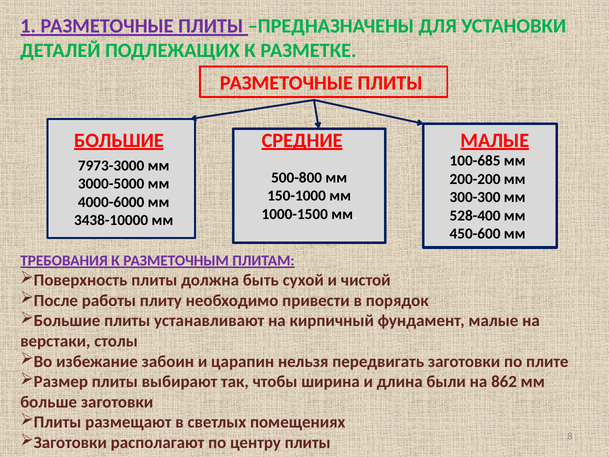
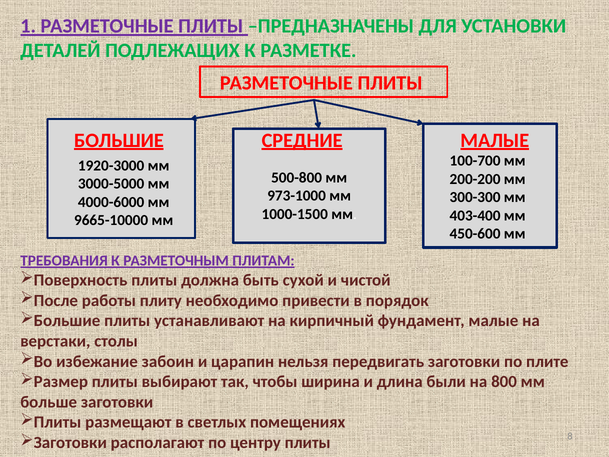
100-685: 100-685 -> 100-700
7973-3000: 7973-3000 -> 1920-3000
150-1000: 150-1000 -> 973-1000
528-400: 528-400 -> 403-400
3438-10000: 3438-10000 -> 9665-10000
862: 862 -> 800
